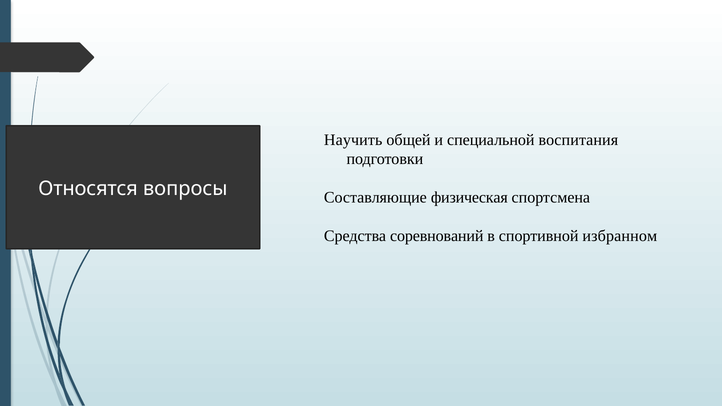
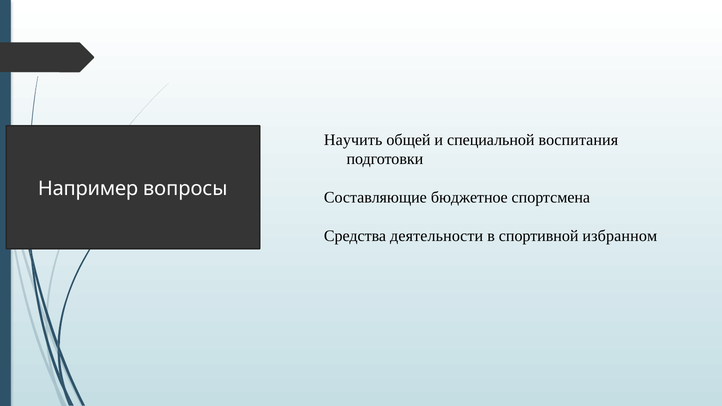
Относятся: Относятся -> Например
физическая: физическая -> бюджетное
соревнований: соревнований -> деятельности
